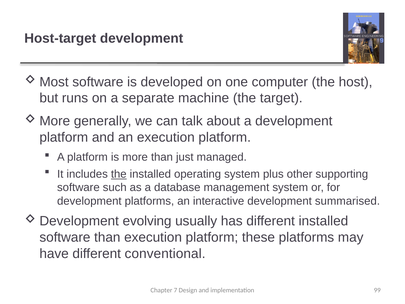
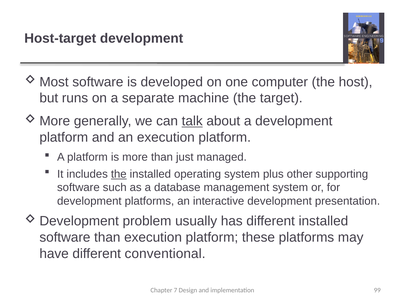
talk underline: none -> present
summarised: summarised -> presentation
evolving: evolving -> problem
